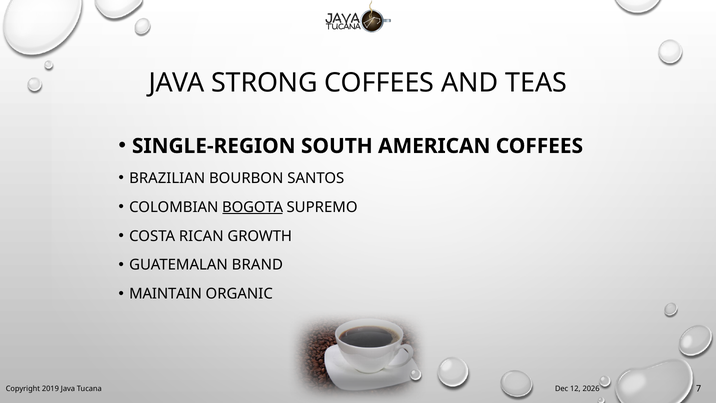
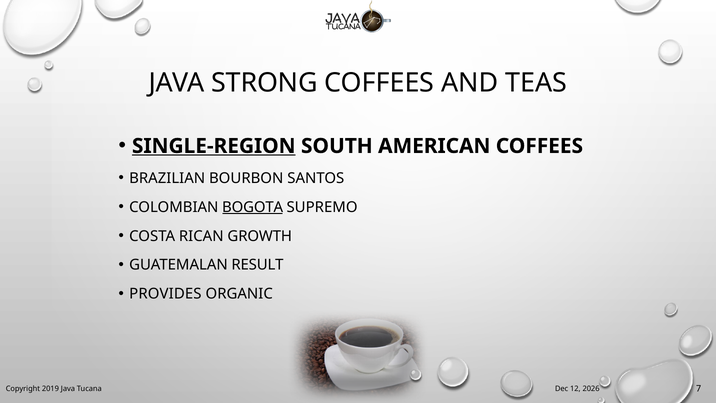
SINGLE-REGION underline: none -> present
BRAND: BRAND -> RESULT
MAINTAIN: MAINTAIN -> PROVIDES
